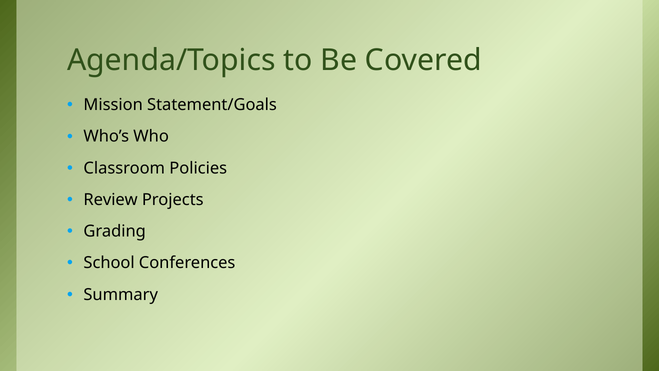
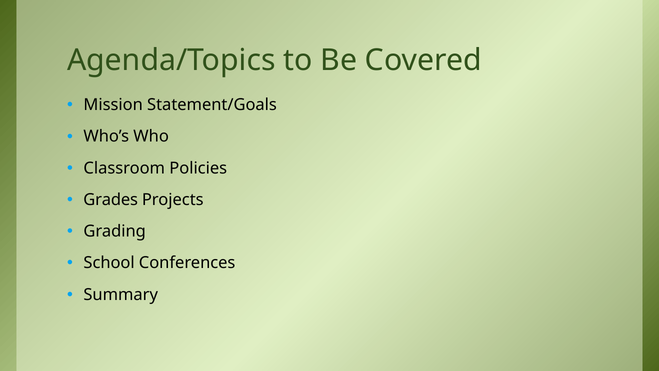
Review: Review -> Grades
